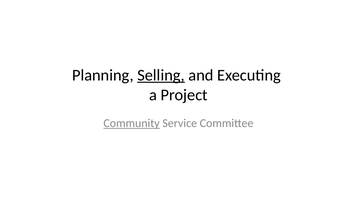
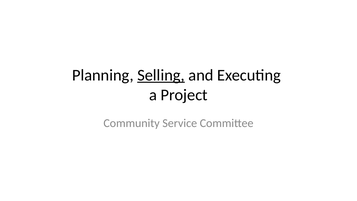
Community underline: present -> none
